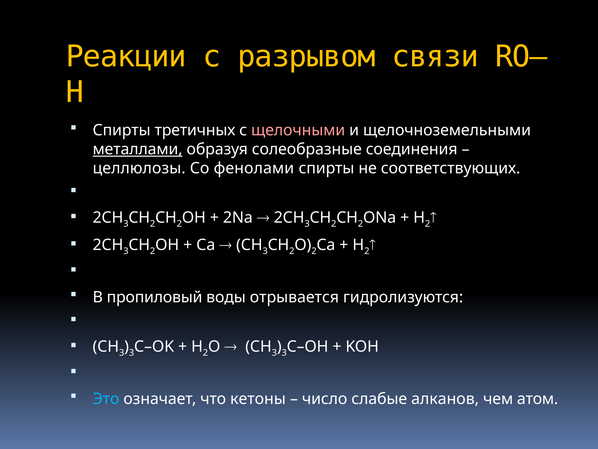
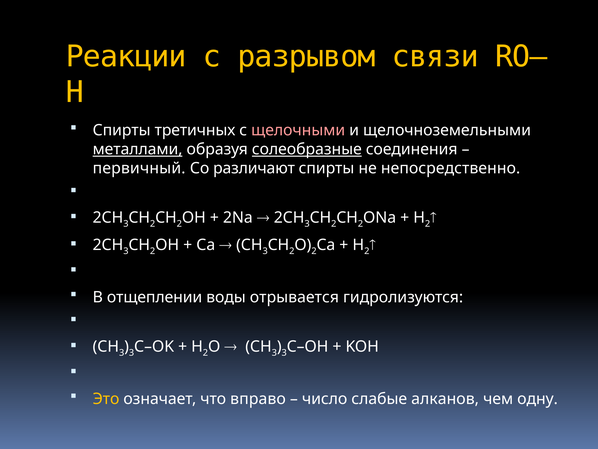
солеобразные underline: none -> present
целлюлозы: целлюлозы -> первичный
фенолами: фенолами -> различают
соответствующих: соответствующих -> непосредственно
пропиловый: пропиловый -> отщеплении
Это colour: light blue -> yellow
кетоны: кетоны -> вправо
атом: атом -> одну
